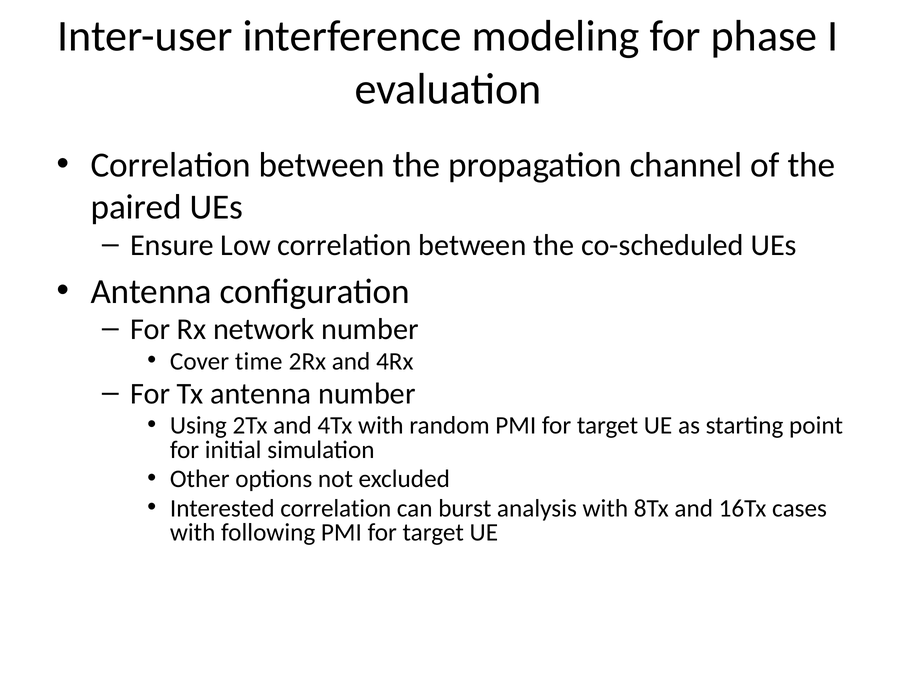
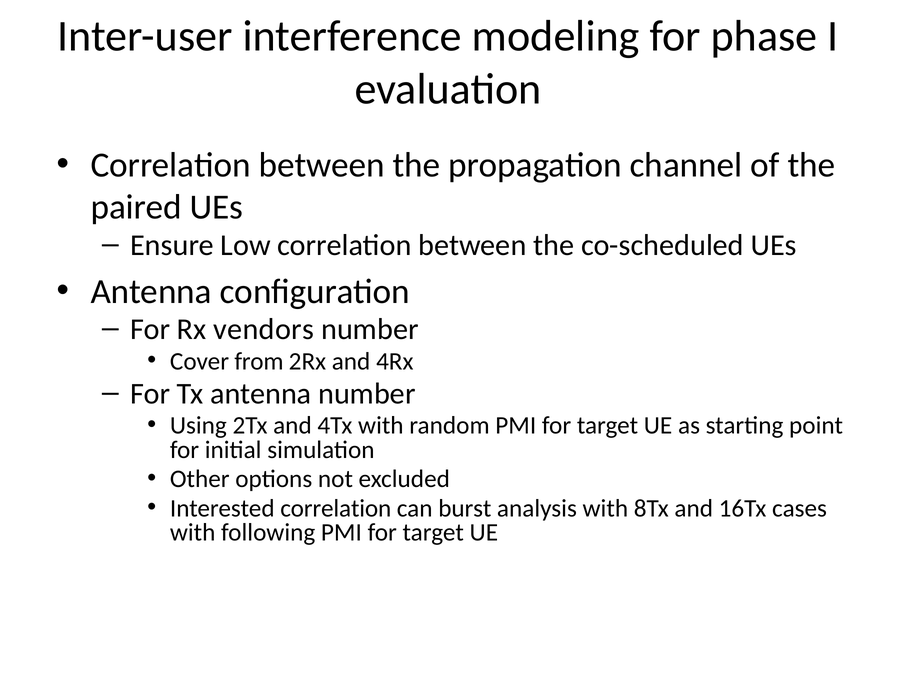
network: network -> vendors
time: time -> from
